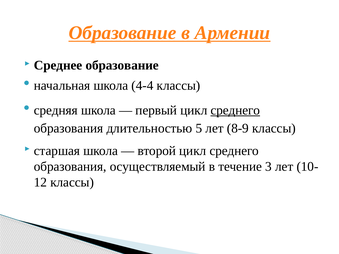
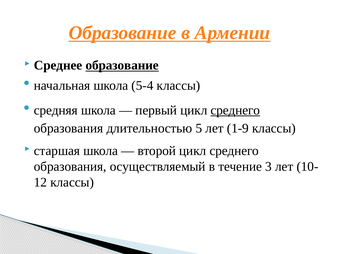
образование at (122, 65) underline: none -> present
4-4: 4-4 -> 5-4
8-9: 8-9 -> 1-9
